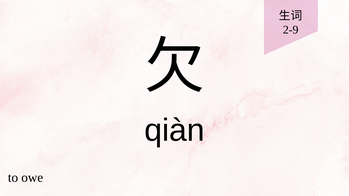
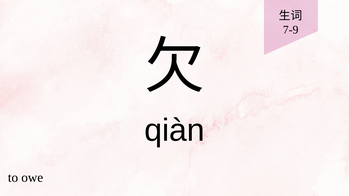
2-9: 2-9 -> 7-9
